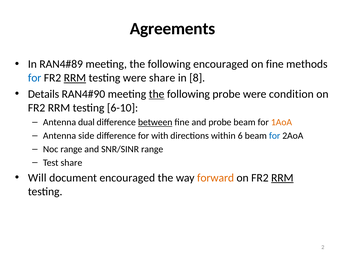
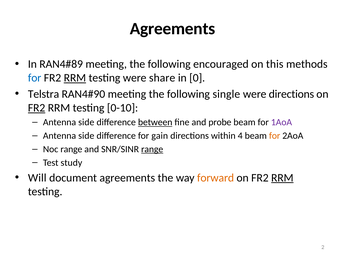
on fine: fine -> this
8: 8 -> 0
Details: Details -> Telstra
the at (157, 94) underline: present -> none
following probe: probe -> single
were condition: condition -> directions
FR2 at (37, 108) underline: none -> present
6-10: 6-10 -> 0-10
dual at (86, 122): dual -> side
1AoA colour: orange -> purple
with: with -> gain
6: 6 -> 4
for at (275, 136) colour: blue -> orange
range at (152, 149) underline: none -> present
Test share: share -> study
document encouraged: encouraged -> agreements
